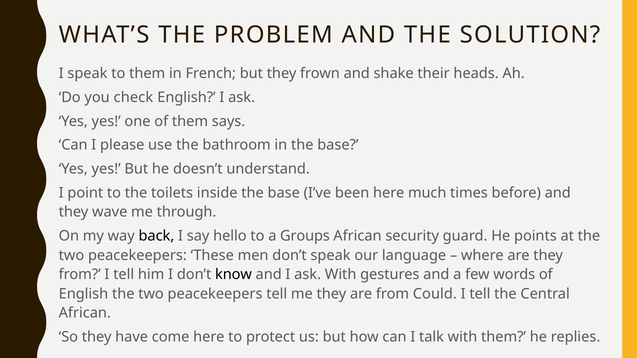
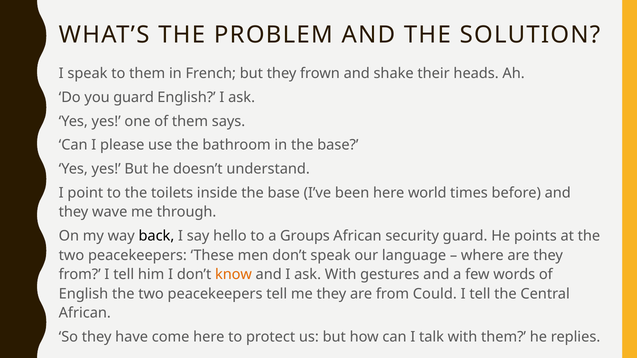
you check: check -> guard
much: much -> world
know colour: black -> orange
